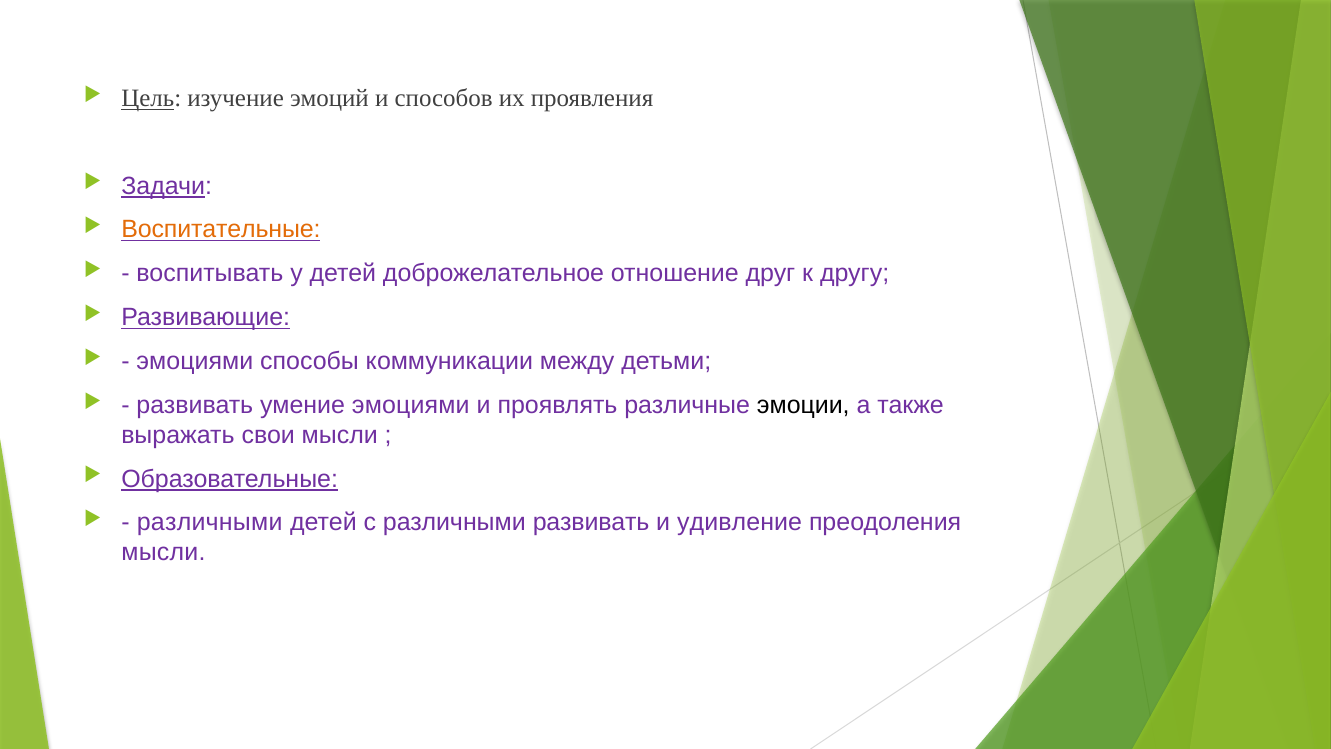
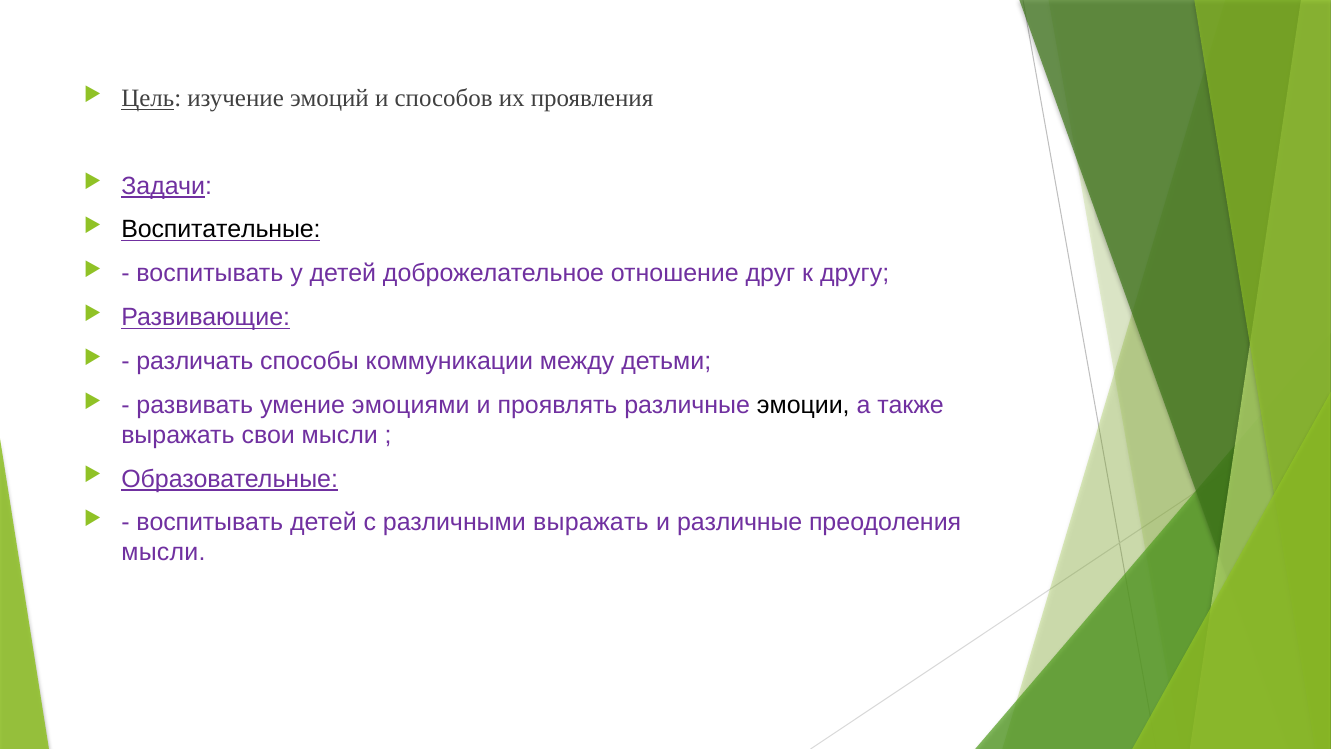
Воспитательные colour: orange -> black
эмоциями at (195, 361): эмоциями -> различать
различными at (210, 522): различными -> воспитывать
различными развивать: развивать -> выражать
и удивление: удивление -> различные
